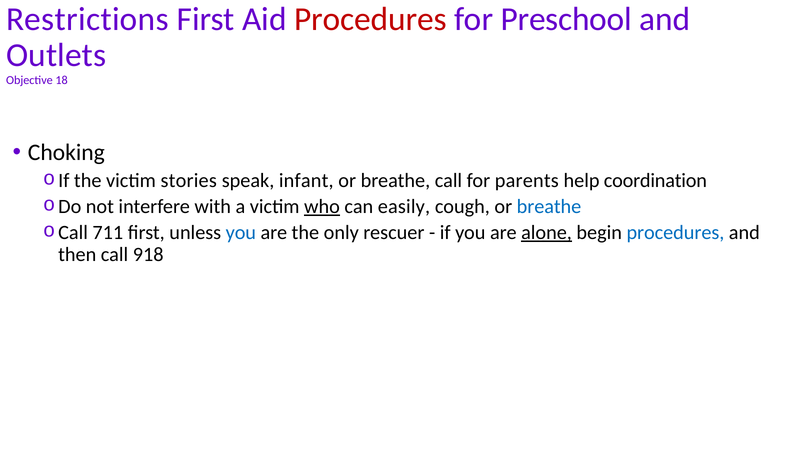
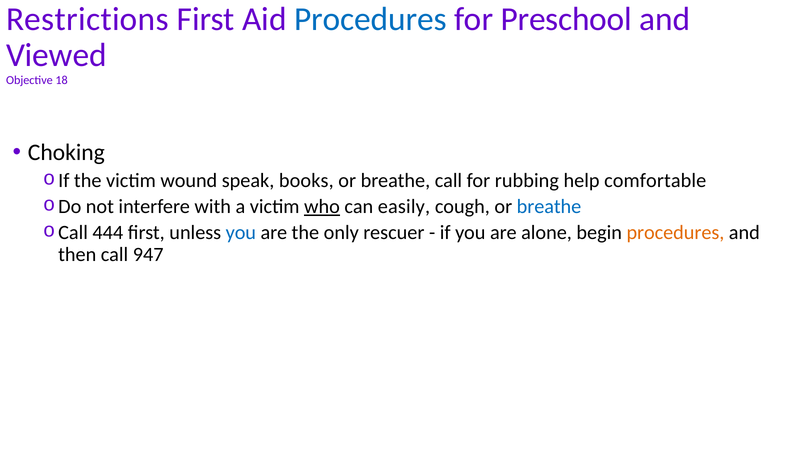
Procedures at (371, 19) colour: red -> blue
Outlets: Outlets -> Viewed
stories: stories -> wound
infant: infant -> books
parents: parents -> rubbing
coordination: coordination -> comfortable
711: 711 -> 444
alone underline: present -> none
procedures at (675, 232) colour: blue -> orange
918: 918 -> 947
